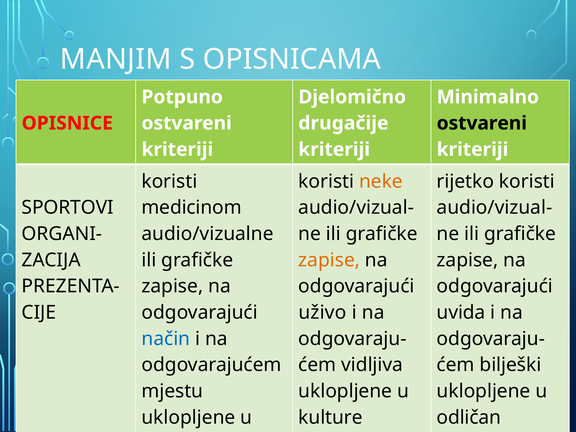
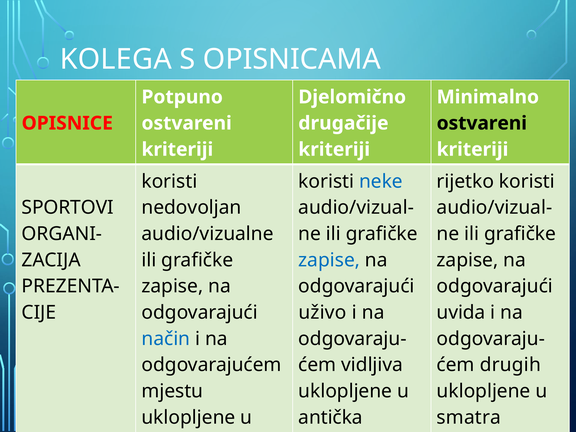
MANJIM: MANJIM -> KOLEGA
neke colour: orange -> blue
medicinom: medicinom -> nedovoljan
zapise at (329, 260) colour: orange -> blue
bilješki: bilješki -> drugih
kulture: kulture -> antička
odličan: odličan -> smatra
